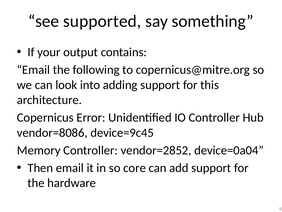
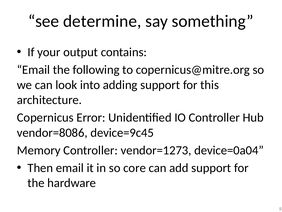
supported: supported -> determine
vendor=2852: vendor=2852 -> vendor=1273
